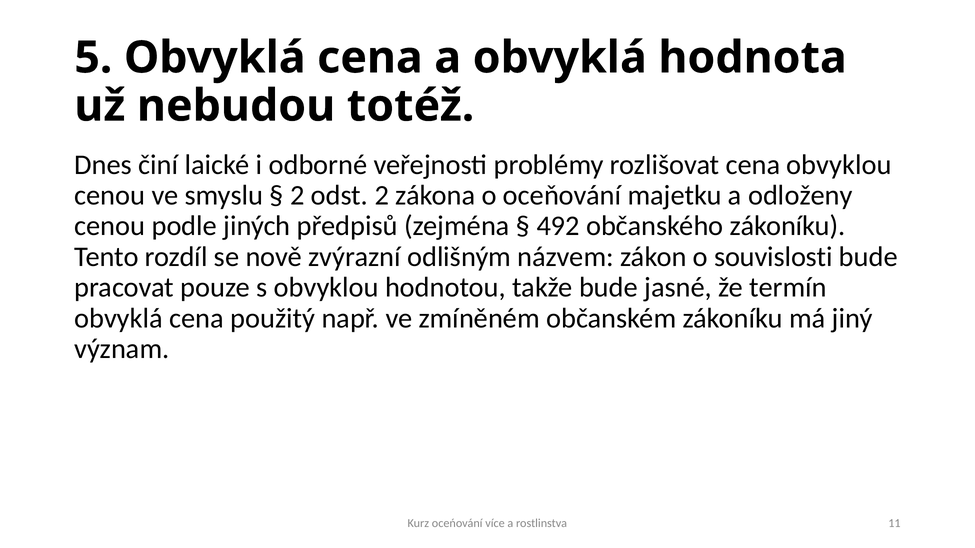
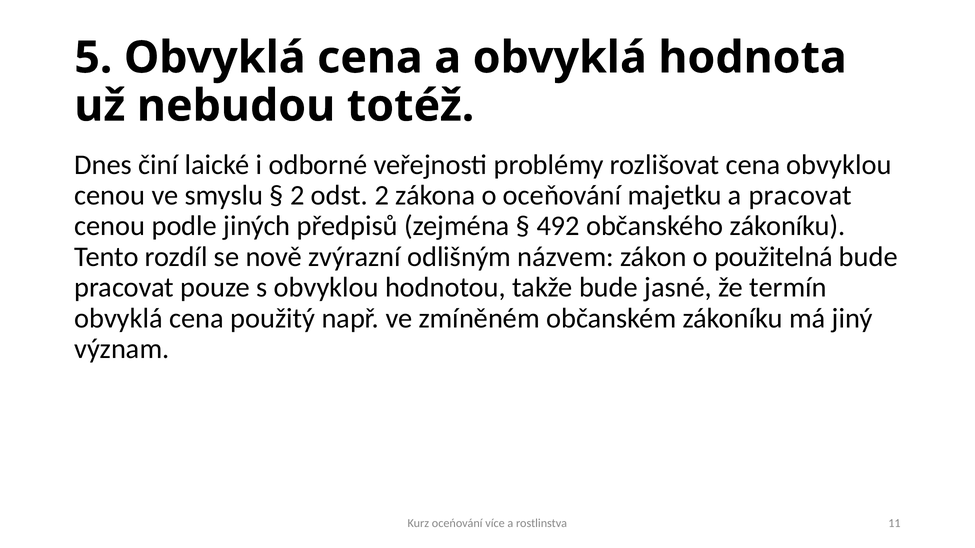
a odloženy: odloženy -> pracovat
souvislosti: souvislosti -> použitelná
